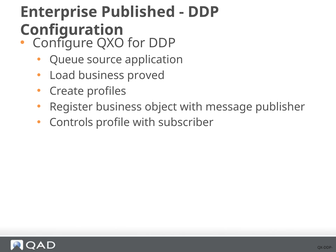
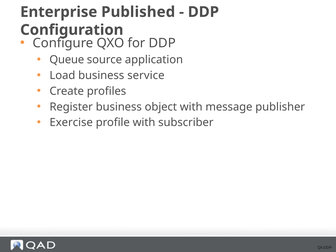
proved: proved -> service
Controls: Controls -> Exercise
